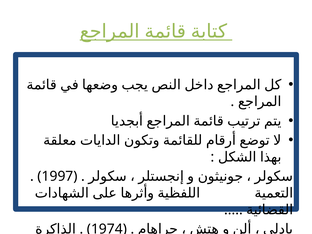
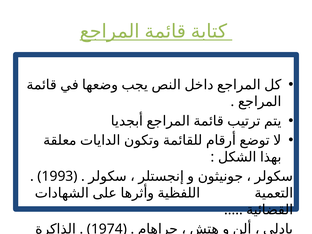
1997: 1997 -> 1993
